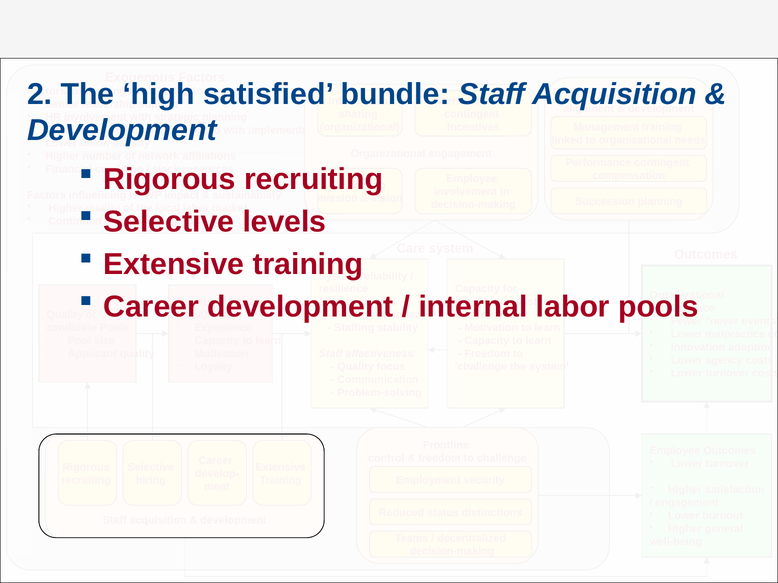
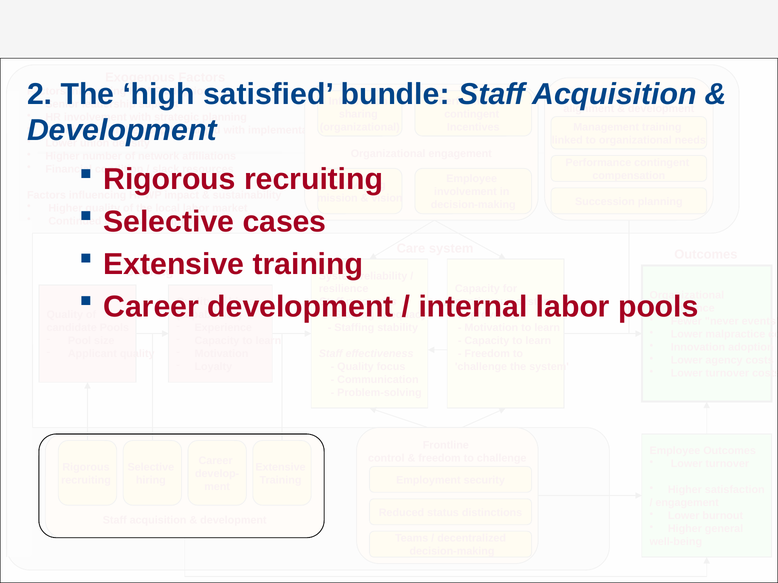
levels: levels -> cases
